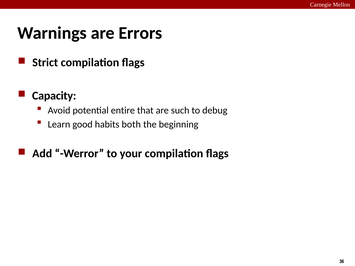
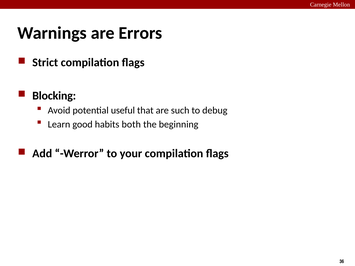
Capacity: Capacity -> Blocking
entire: entire -> useful
